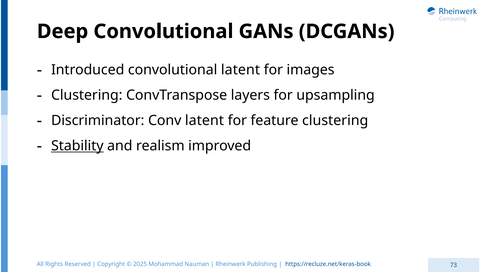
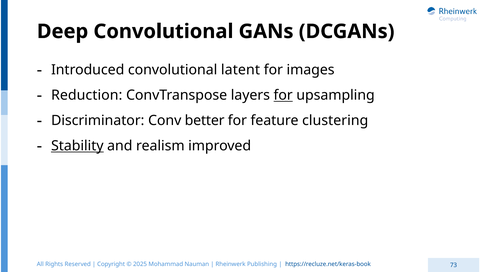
Clustering at (87, 95): Clustering -> Reduction
for at (283, 95) underline: none -> present
Conv latent: latent -> better
